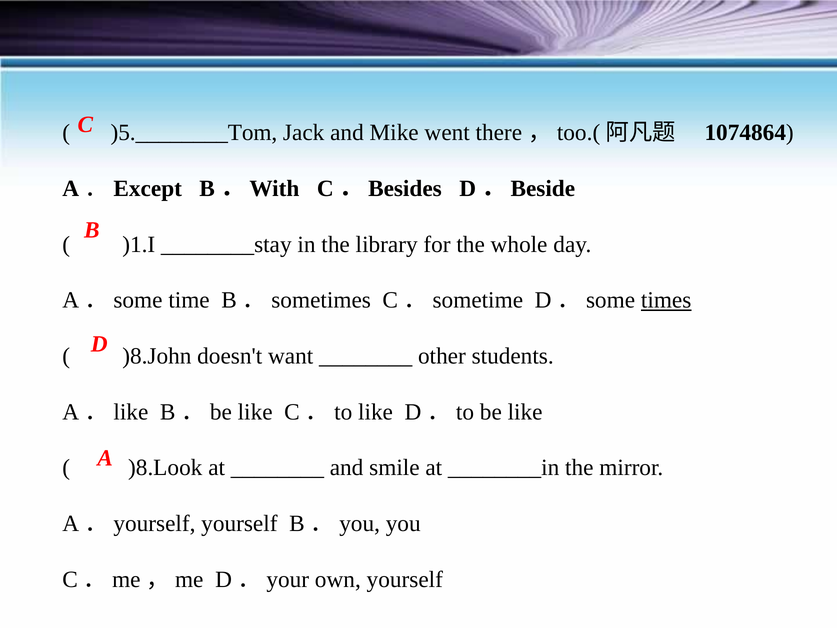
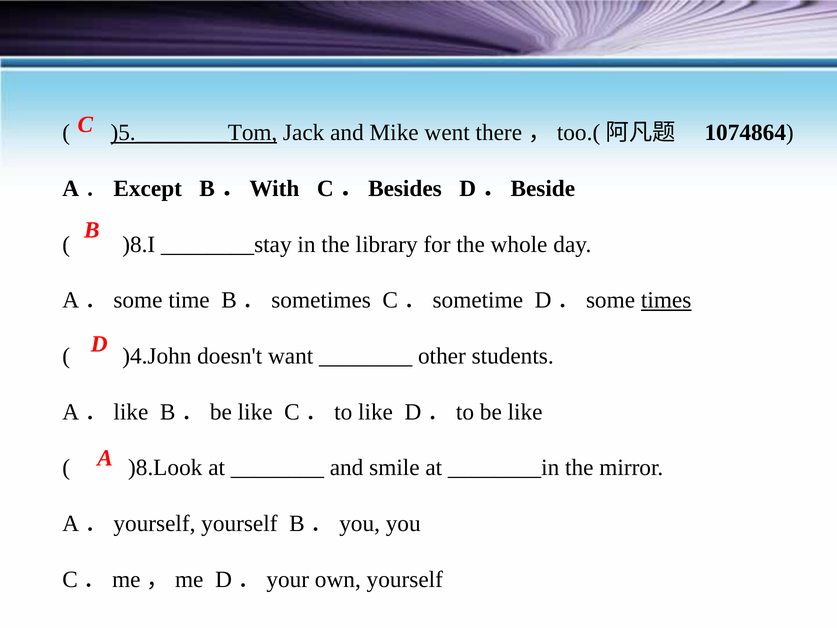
)5.________Tom underline: none -> present
)1.I: )1.I -> )8.I
)8.John: )8.John -> )4.John
